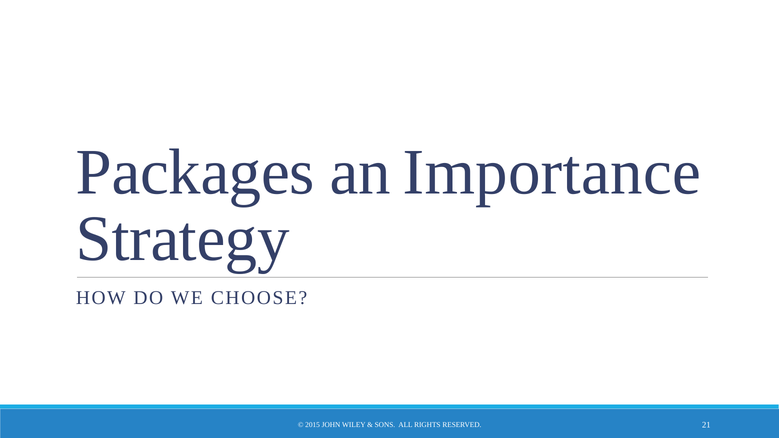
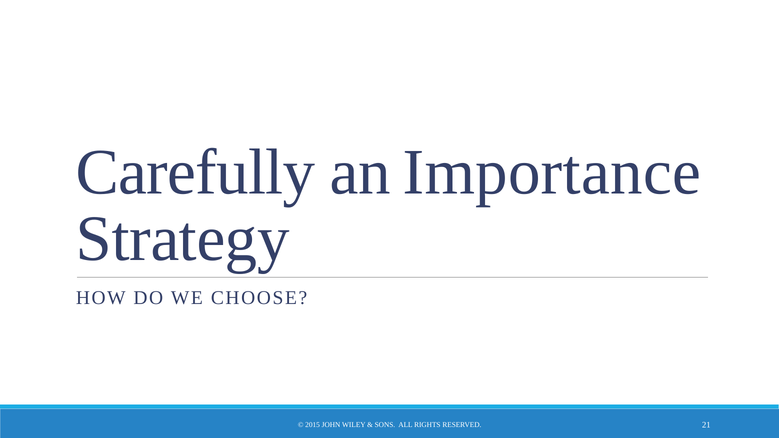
Packages: Packages -> Carefully
